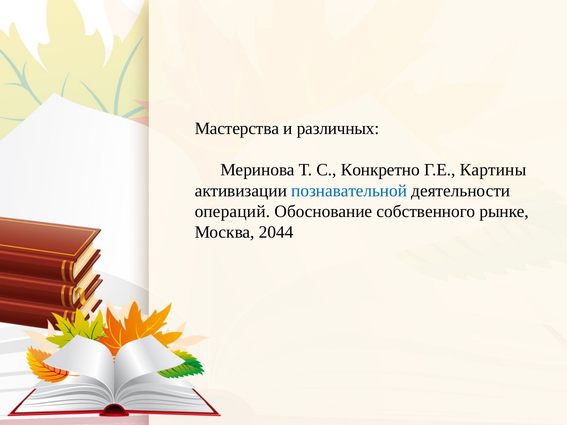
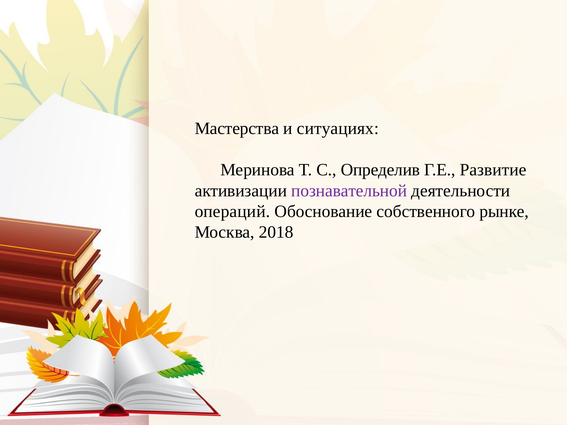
различных: различных -> ситуациях
Конкретно: Конкретно -> Определив
Картины: Картины -> Развитие
познавательной colour: blue -> purple
2044: 2044 -> 2018
